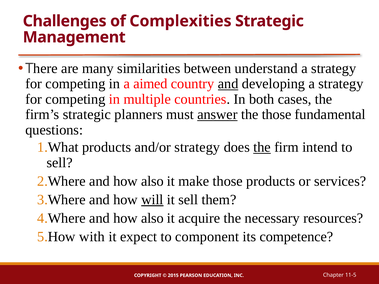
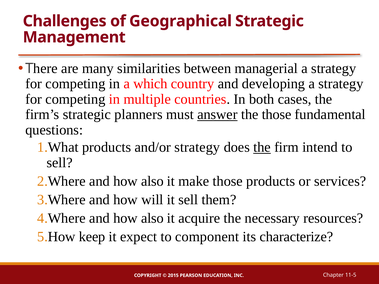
Complexities: Complexities -> Geographical
understand: understand -> managerial
aimed: aimed -> which
and at (228, 84) underline: present -> none
will underline: present -> none
with: with -> keep
competence: competence -> characterize
